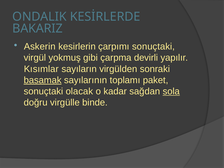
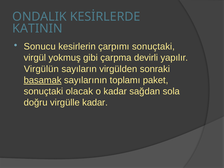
BAKARIZ: BAKARIZ -> KATININ
Askerin: Askerin -> Sonucu
Kısımlar: Kısımlar -> Virgülün
sola underline: present -> none
virgülle binde: binde -> kadar
